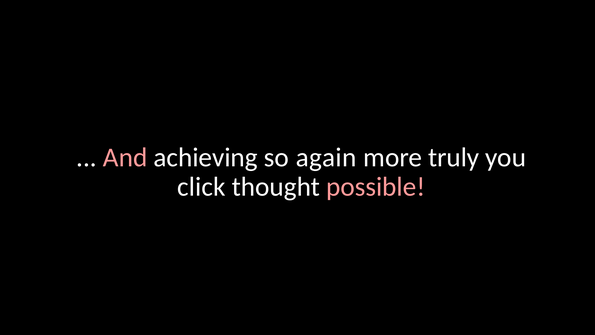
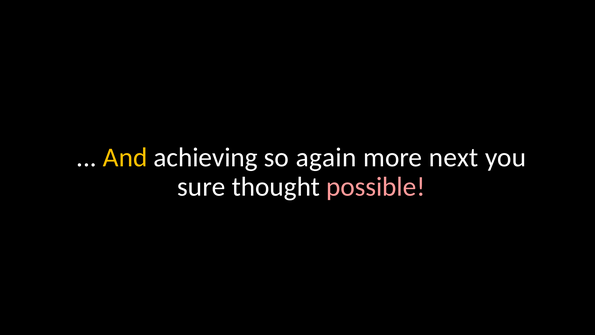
And colour: pink -> yellow
truly: truly -> next
click: click -> sure
